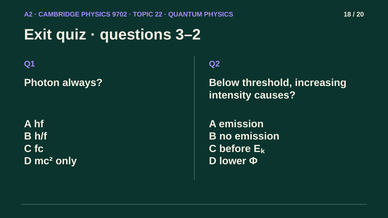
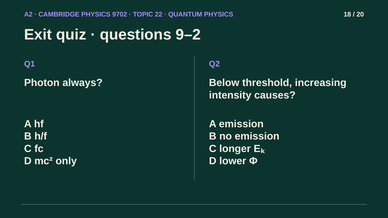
3–2: 3–2 -> 9–2
before: before -> longer
